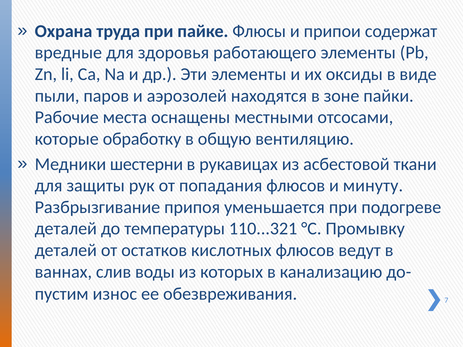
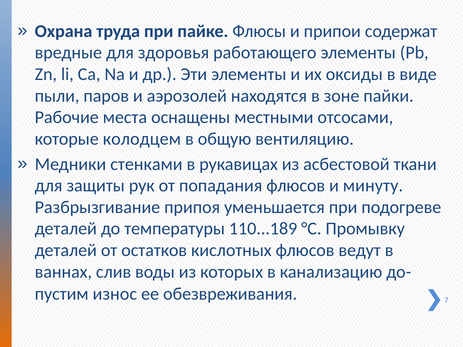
обработку: обработку -> колодцем
шестерни: шестерни -> стенками
110...321: 110...321 -> 110...189
